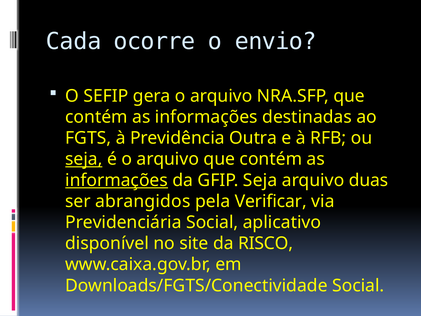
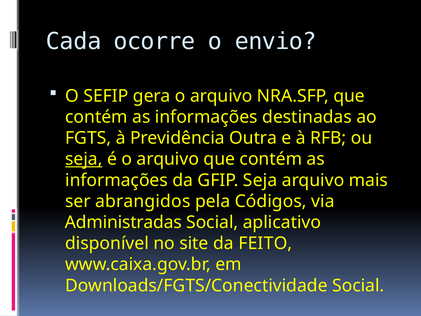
informações at (117, 180) underline: present -> none
duas: duas -> mais
Verificar: Verificar -> Códigos
Previdenciária: Previdenciária -> Administradas
RISCO: RISCO -> FEITO
